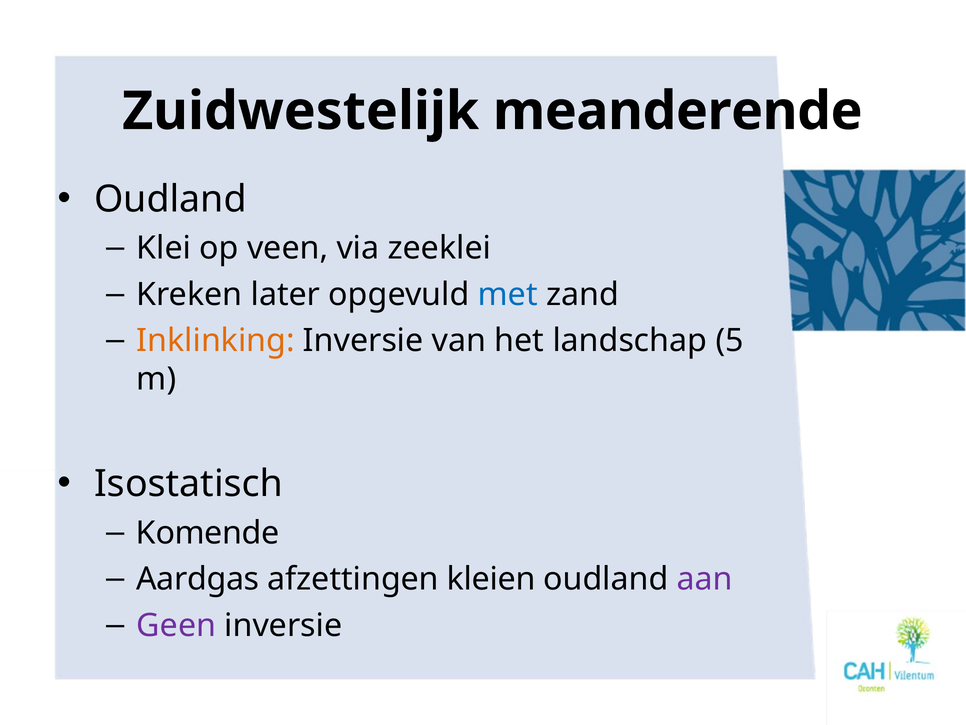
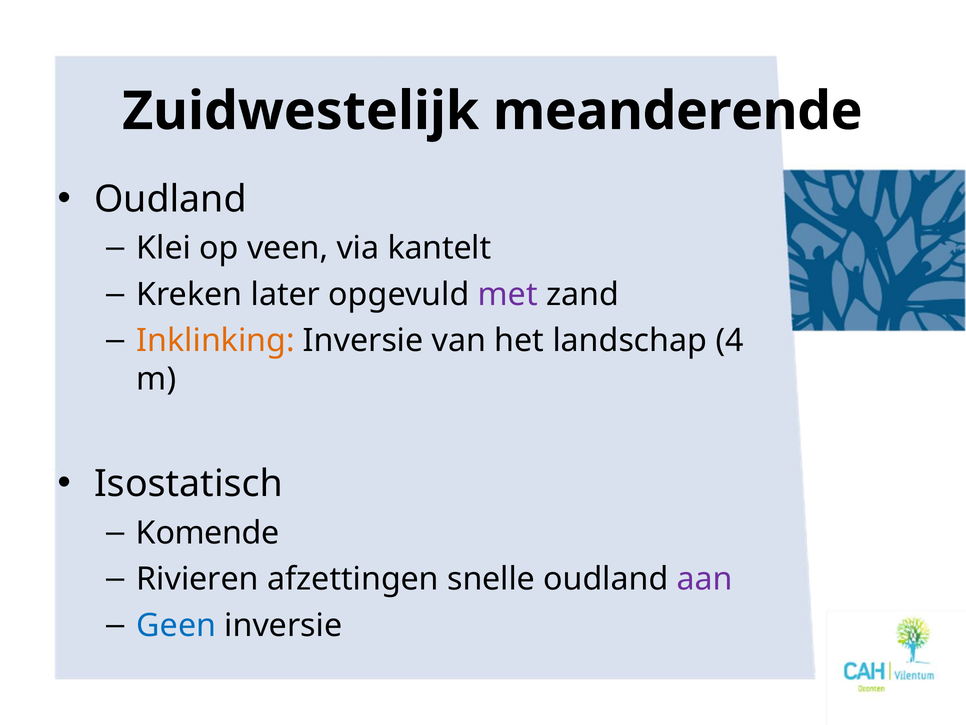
zeeklei: zeeklei -> kantelt
met colour: blue -> purple
5: 5 -> 4
Aardgas: Aardgas -> Rivieren
kleien: kleien -> snelle
Geen colour: purple -> blue
